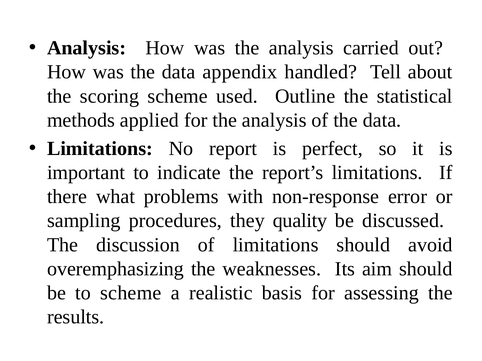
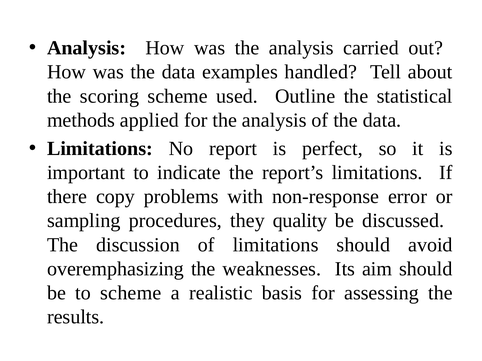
appendix: appendix -> examples
what: what -> copy
